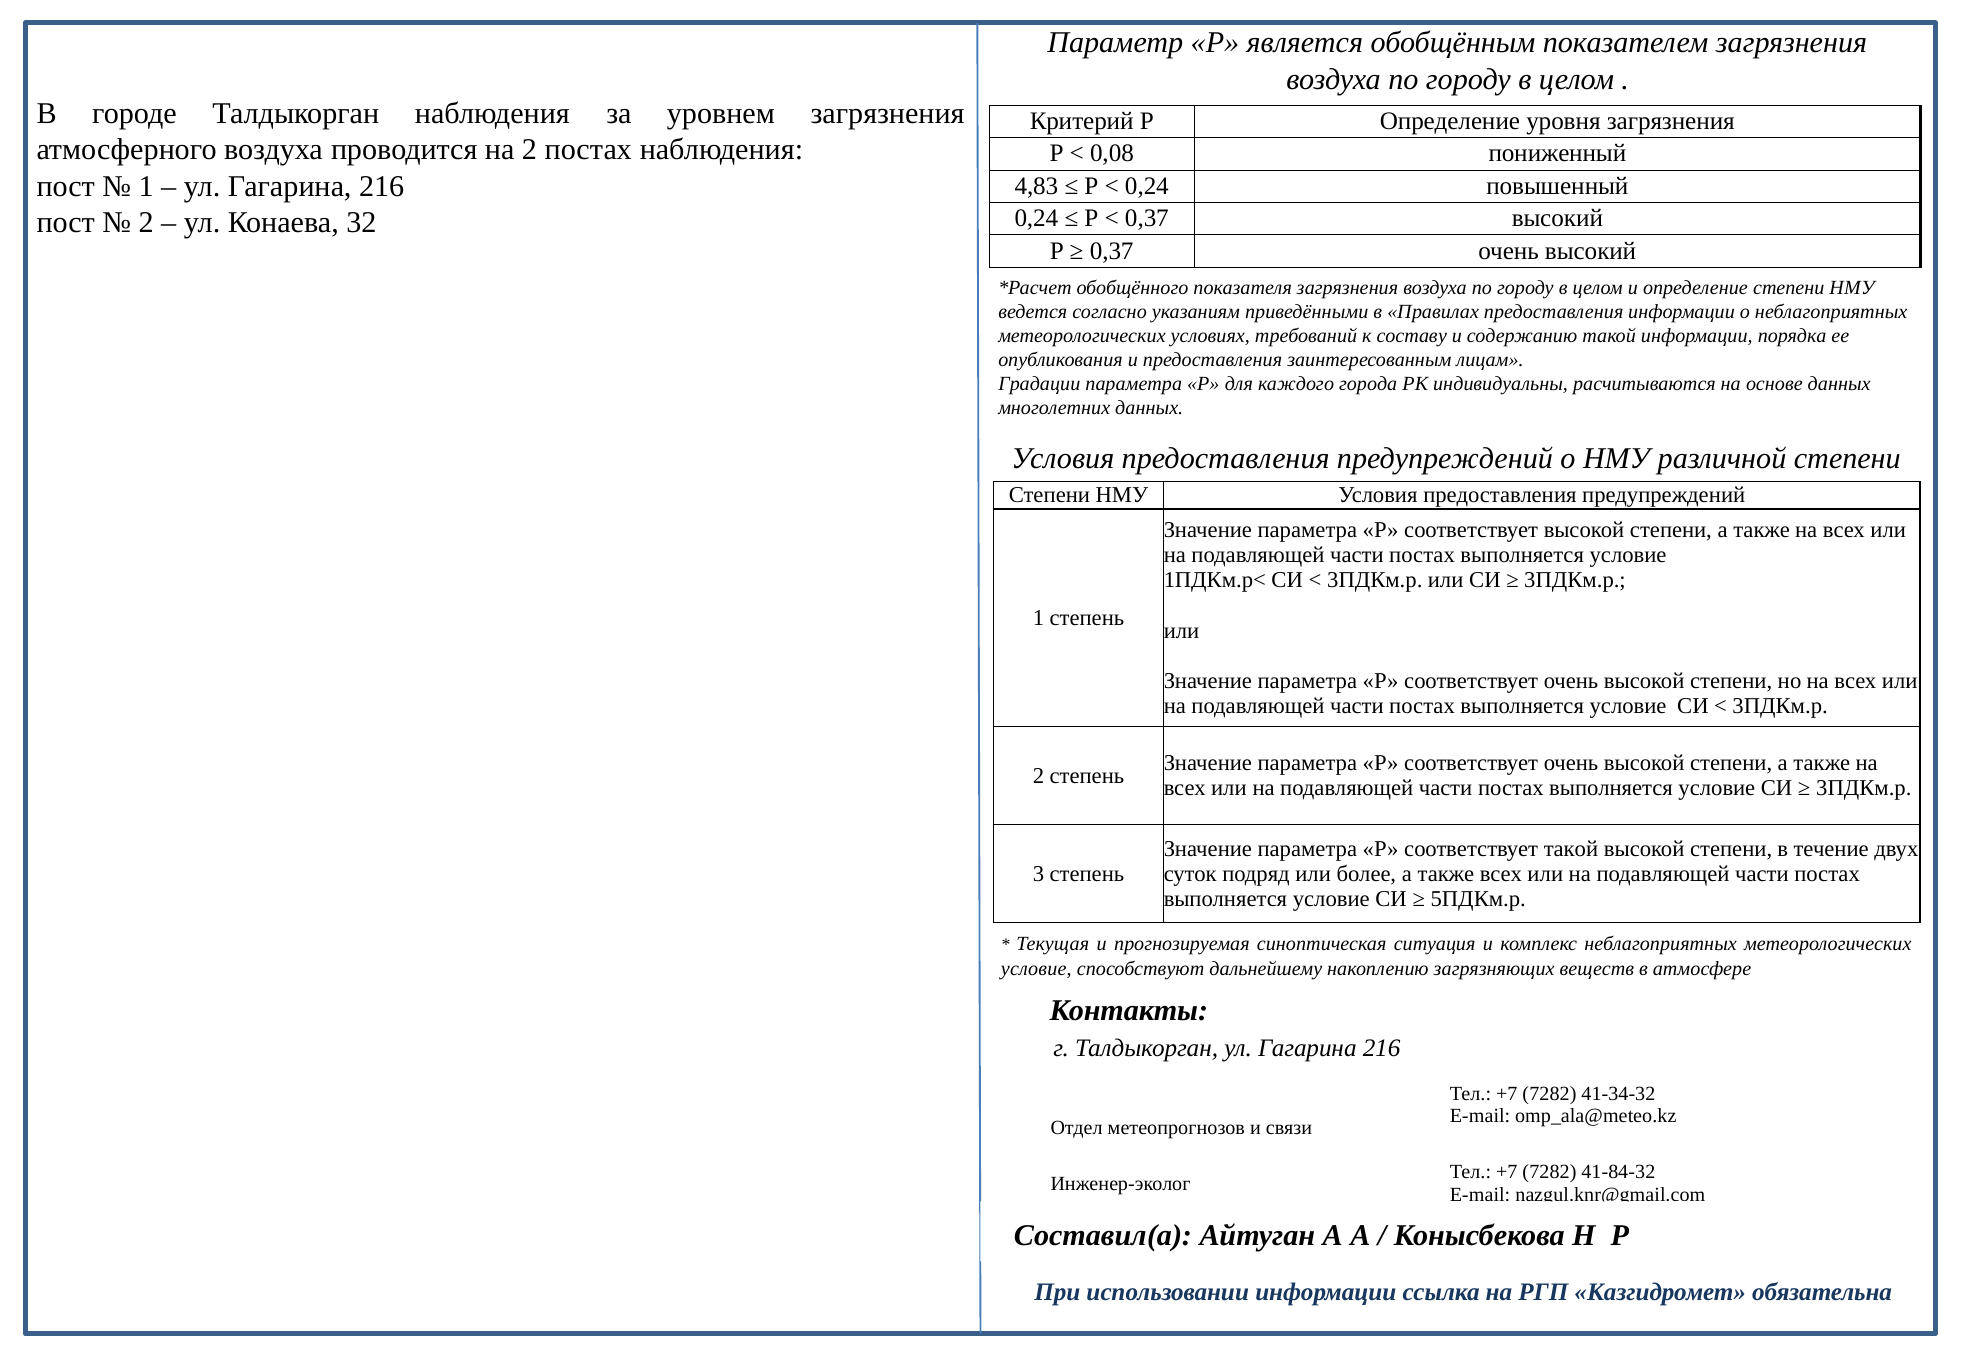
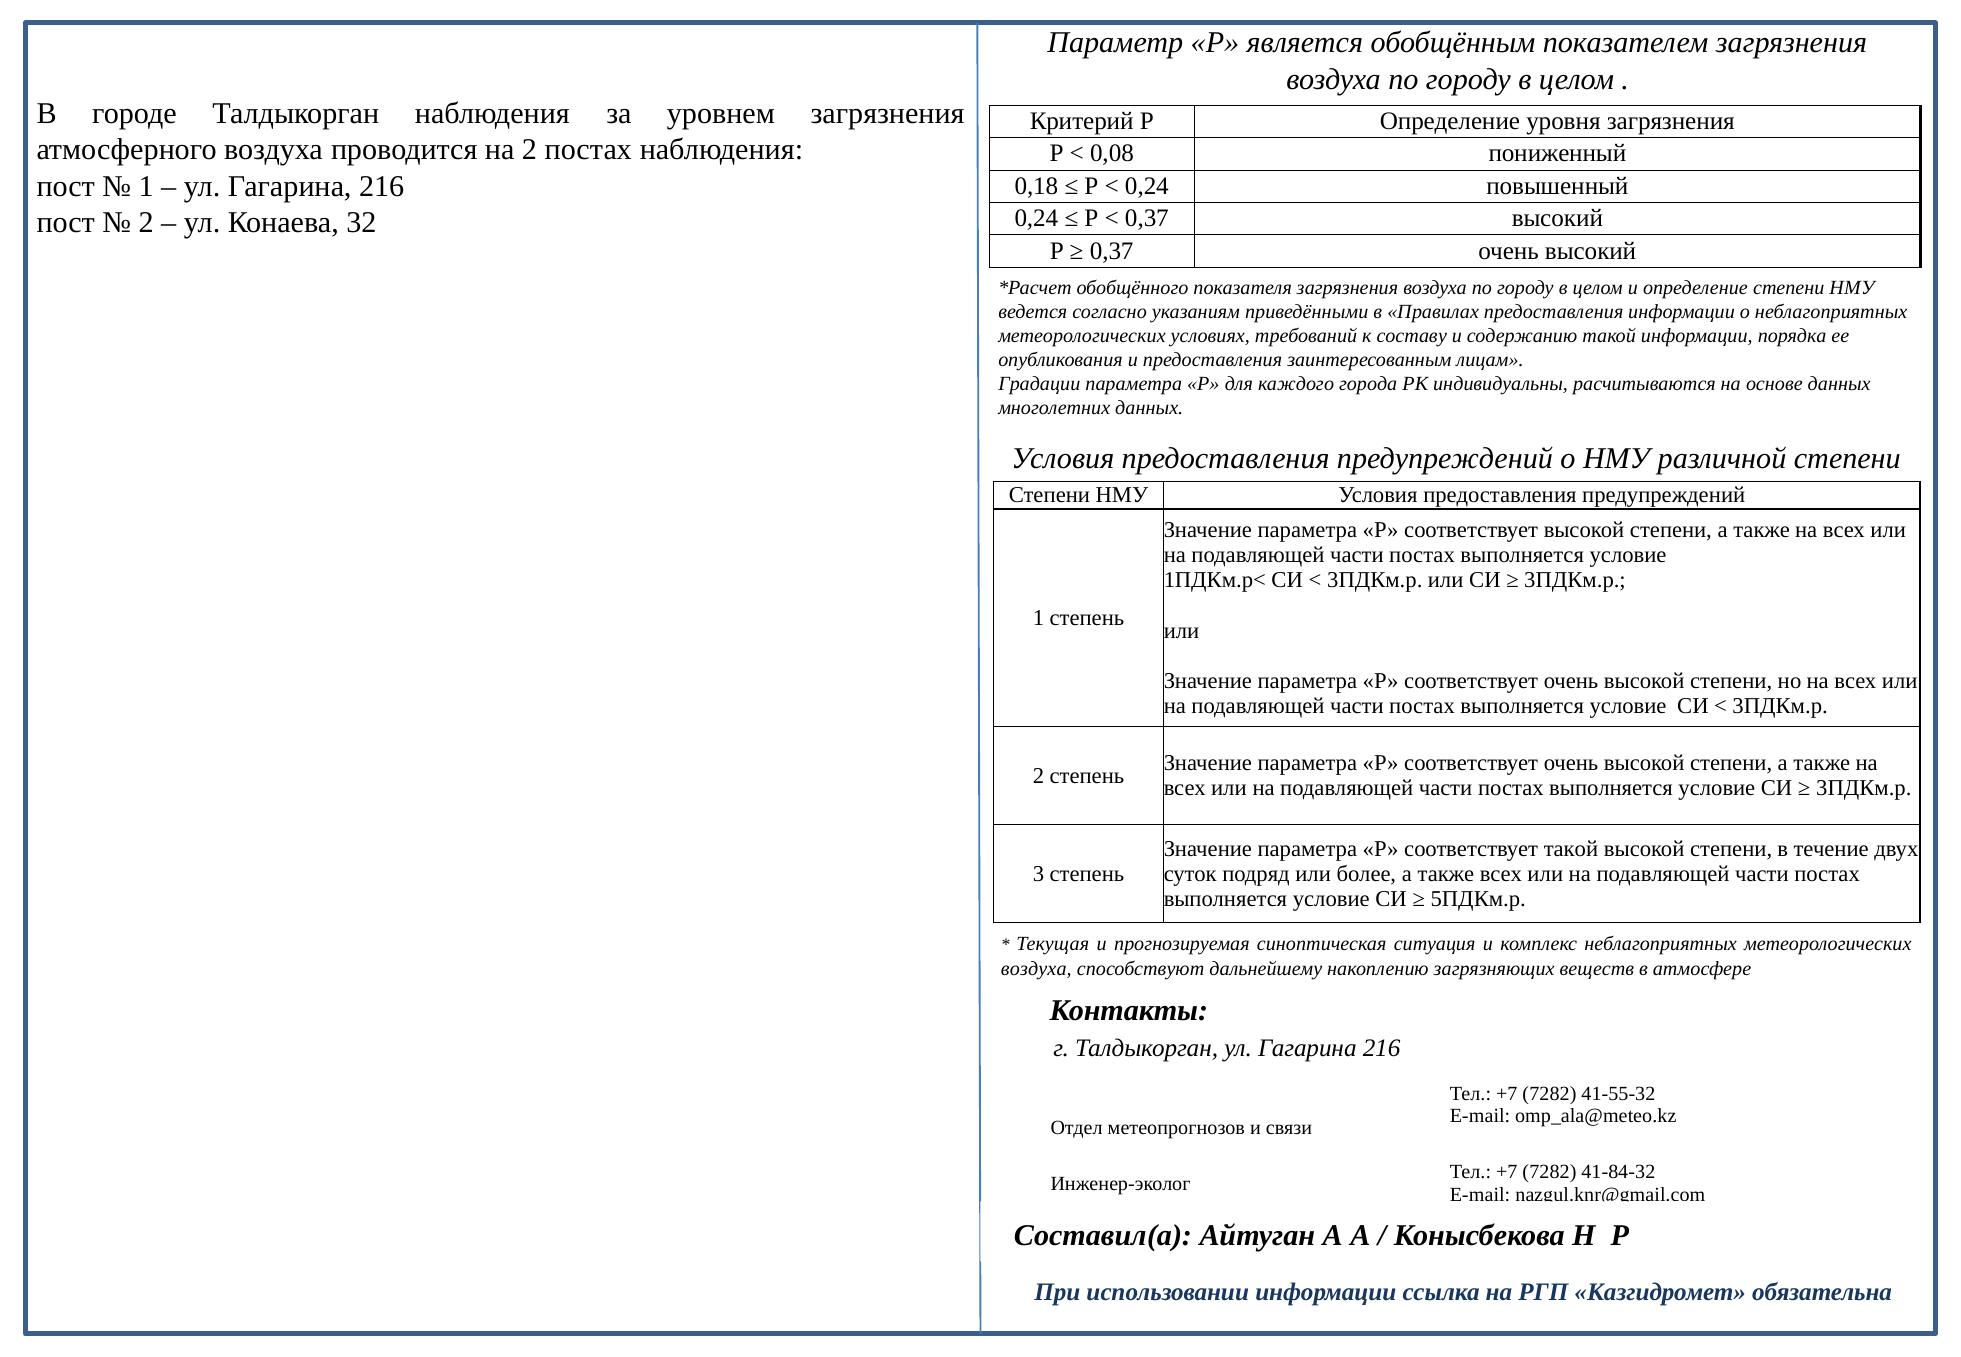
4,83: 4,83 -> 0,18
условие at (1036, 969): условие -> воздуха
41-34-32: 41-34-32 -> 41-55-32
